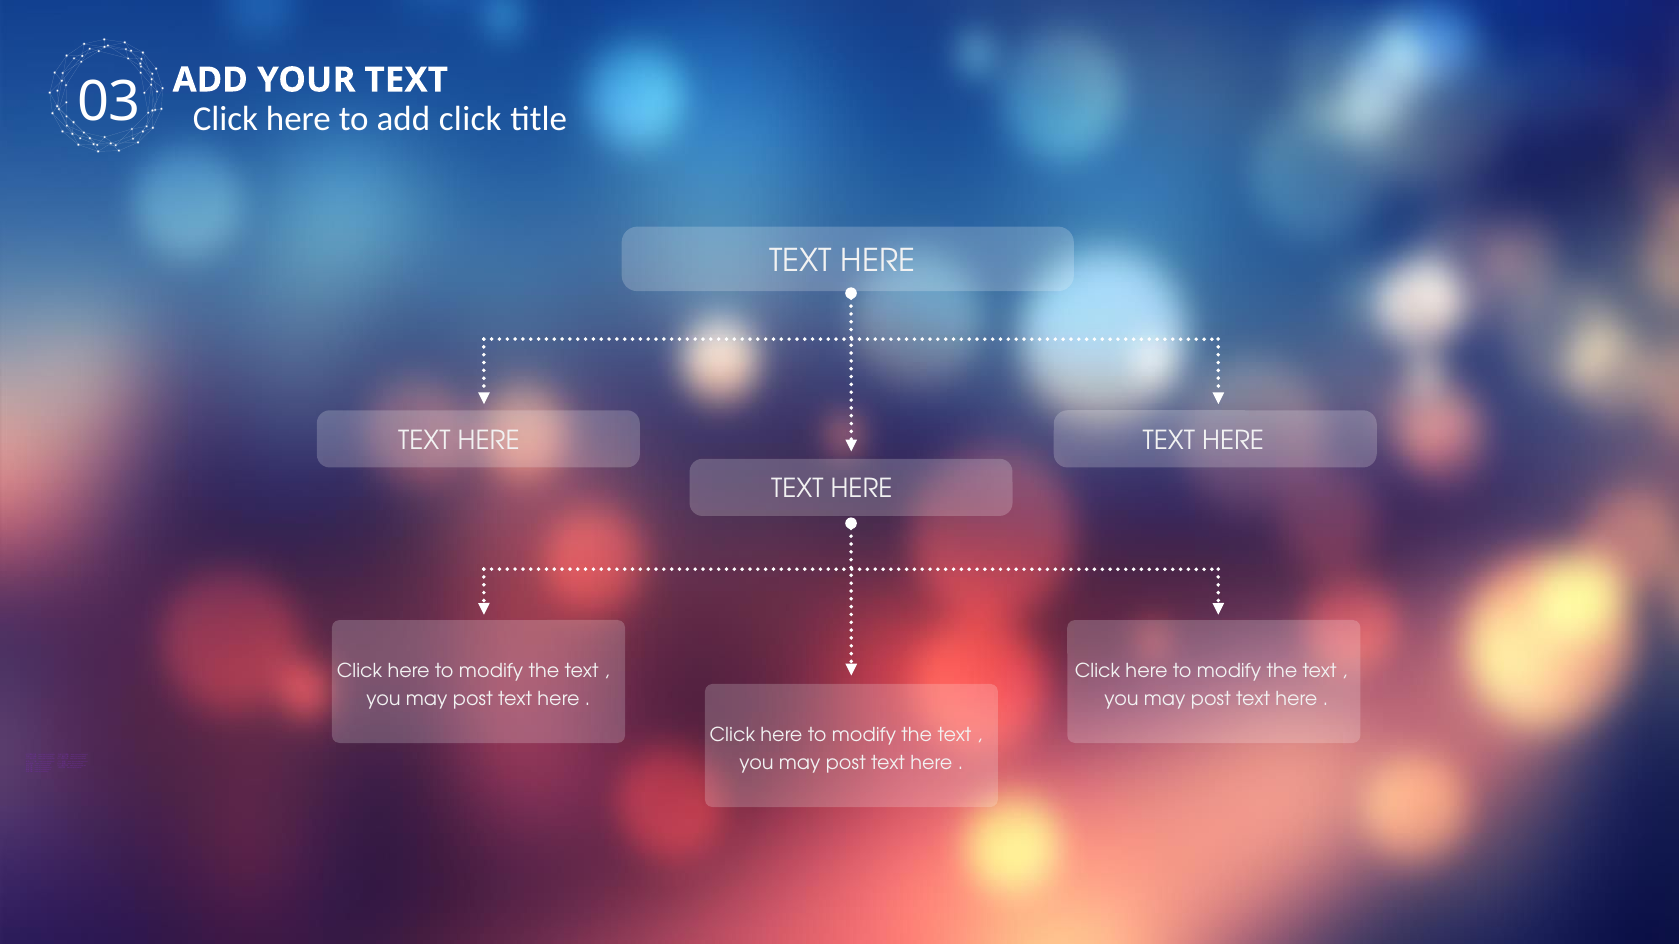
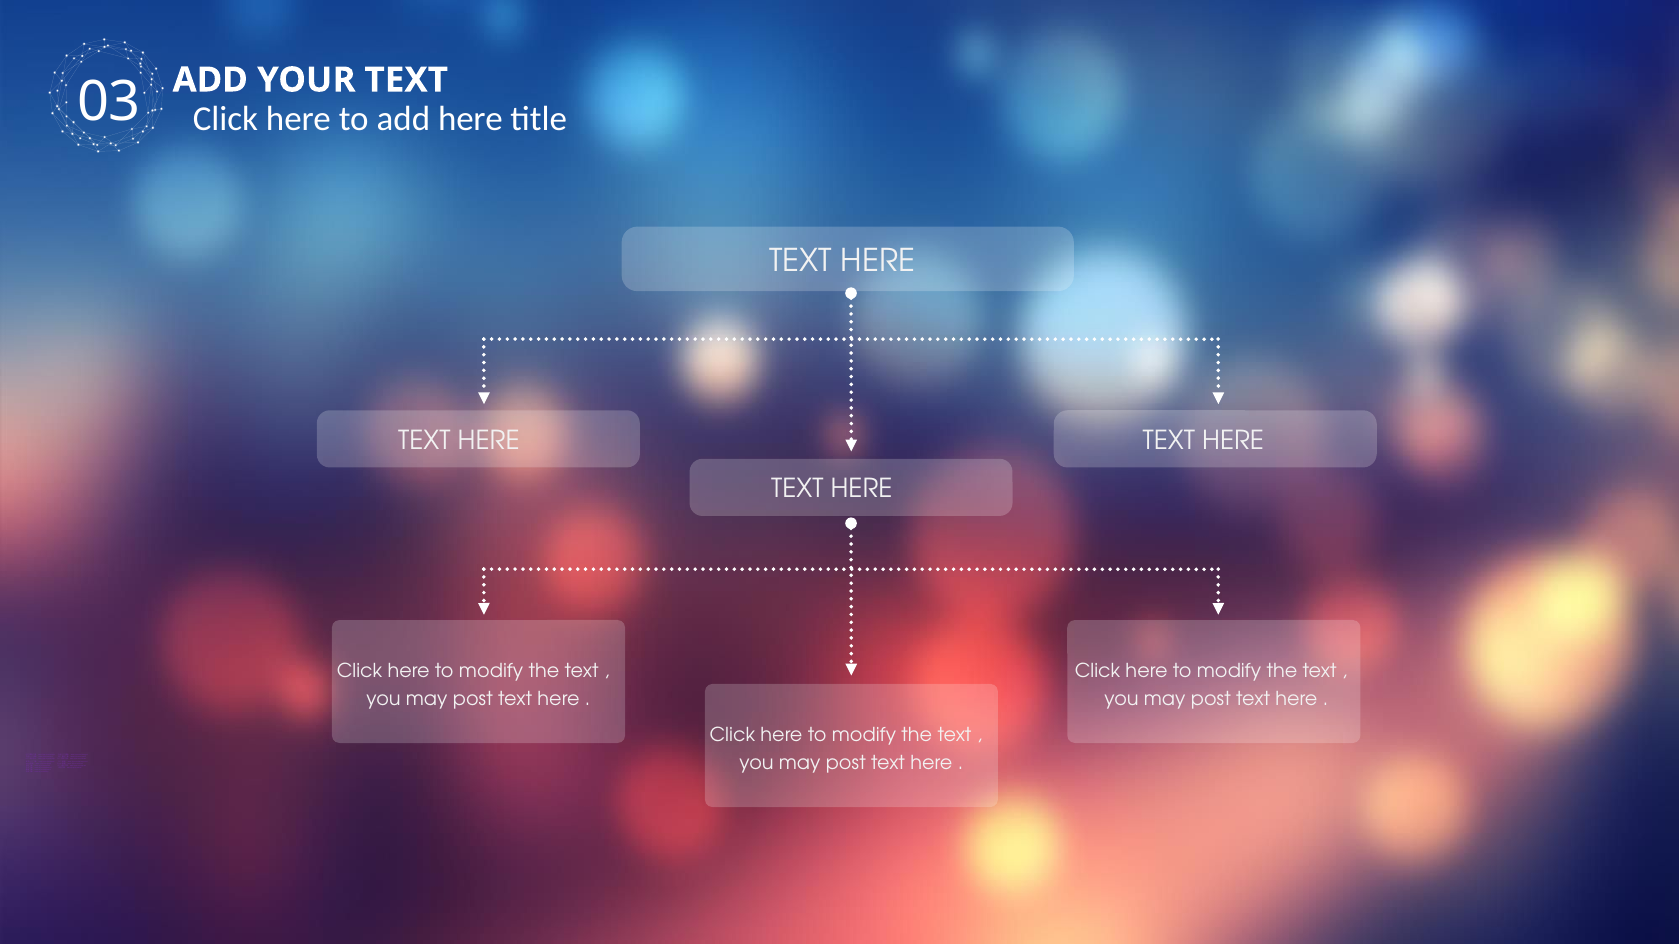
add click: click -> here
